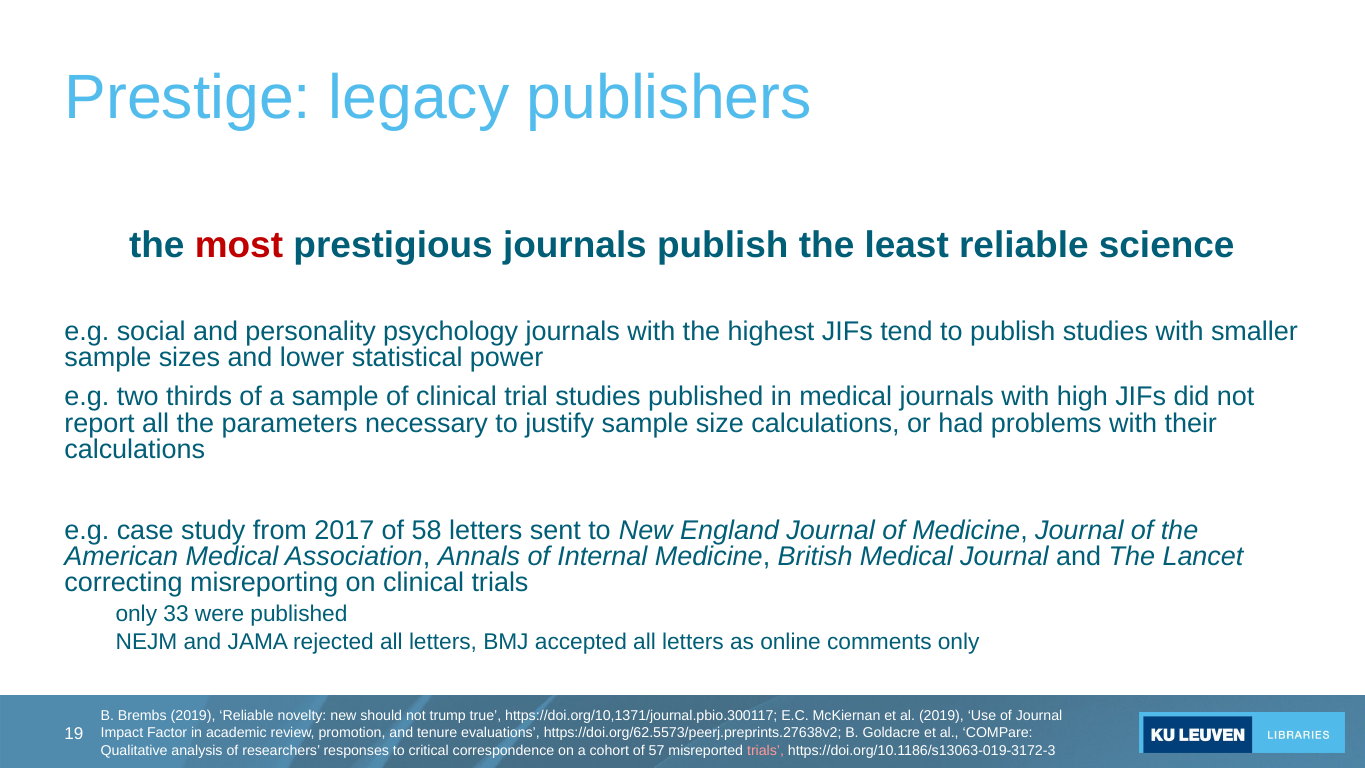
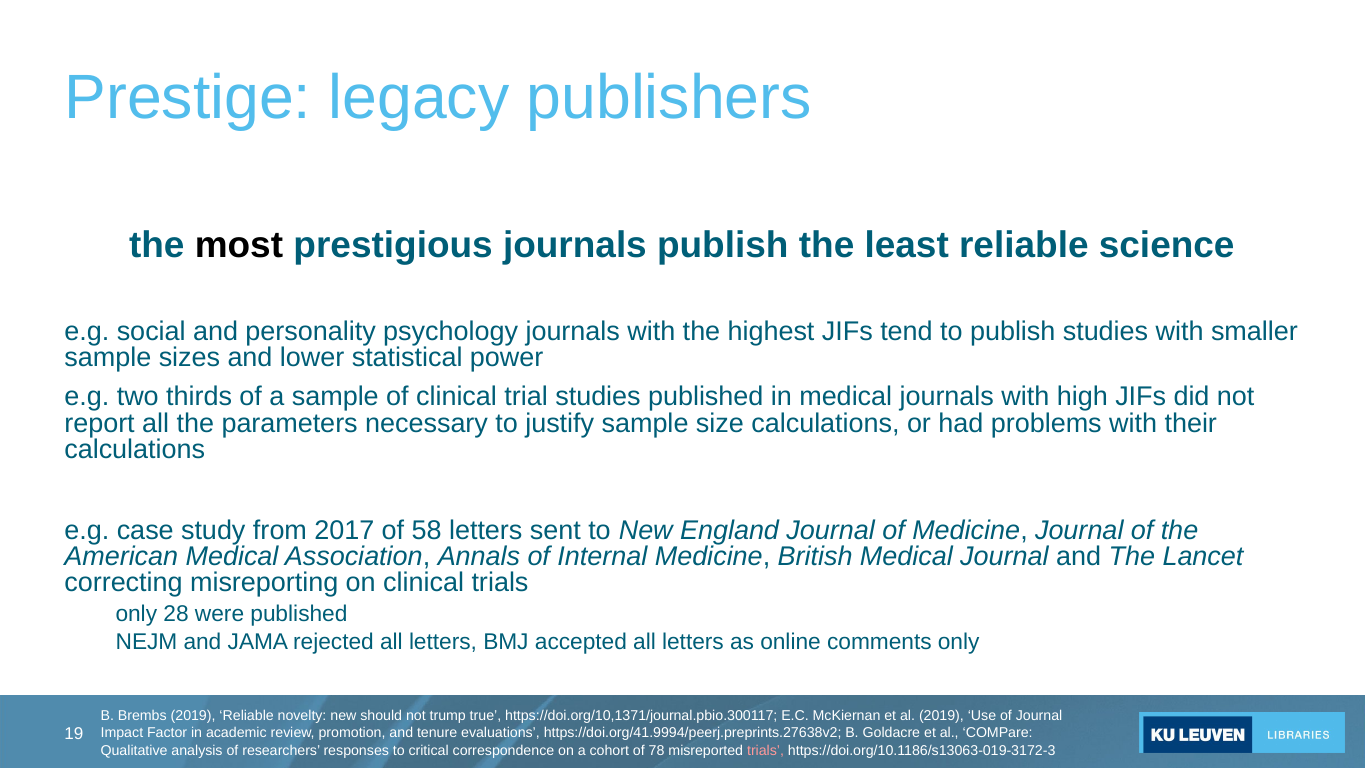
most colour: red -> black
33: 33 -> 28
https://doi.org/62.5573/peerj.preprints.27638v2: https://doi.org/62.5573/peerj.preprints.27638v2 -> https://doi.org/41.9994/peerj.preprints.27638v2
57: 57 -> 78
